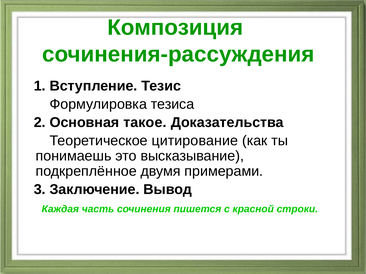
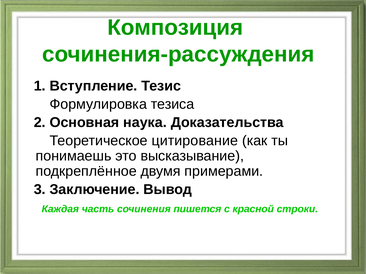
такое: такое -> наука
